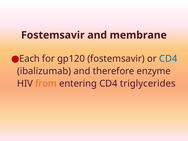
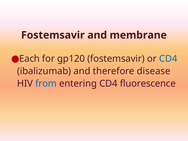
enzyme: enzyme -> disease
from colour: orange -> blue
triglycerides: triglycerides -> fluorescence
